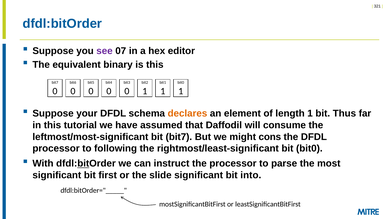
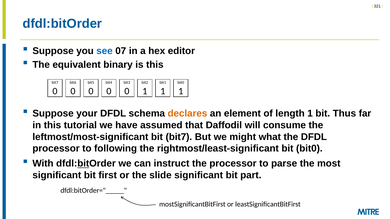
see colour: purple -> blue
cons: cons -> what
into: into -> part
